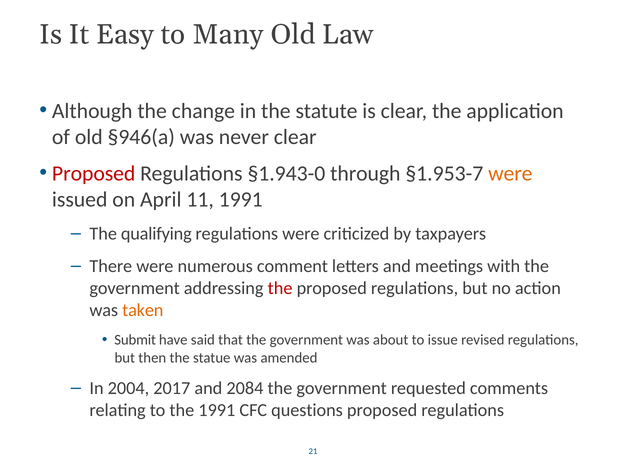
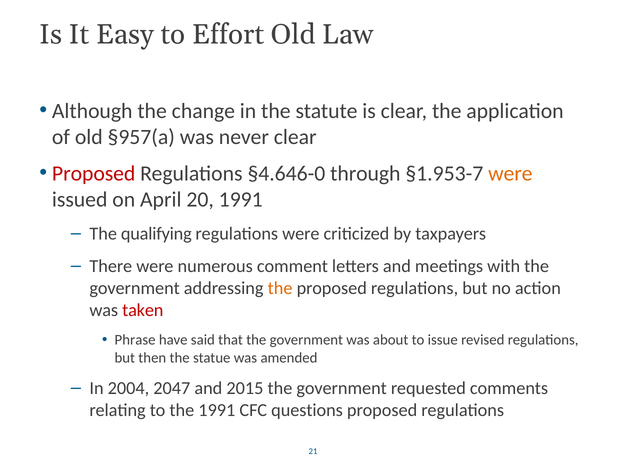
Many: Many -> Effort
§946(a: §946(a -> §957(a
§1.943-0: §1.943-0 -> §4.646-0
11: 11 -> 20
the at (280, 288) colour: red -> orange
taken colour: orange -> red
Submit: Submit -> Phrase
2017: 2017 -> 2047
2084: 2084 -> 2015
